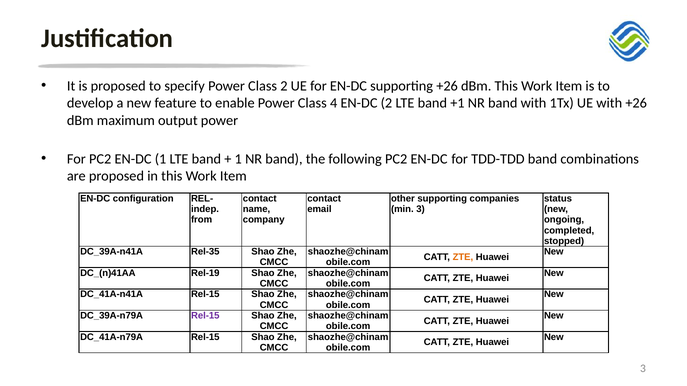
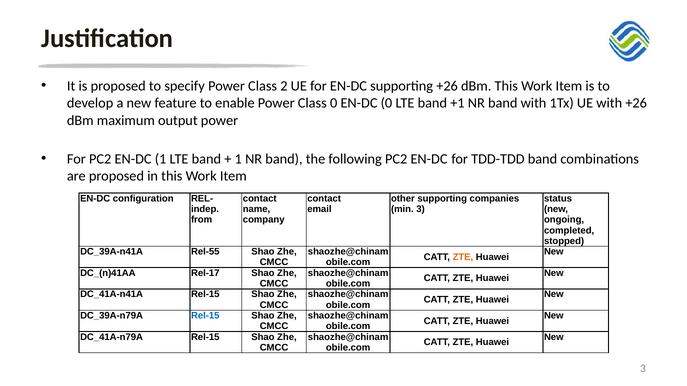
Class 4: 4 -> 0
EN-DC 2: 2 -> 0
Rel-35: Rel-35 -> Rel-55
Rel-19: Rel-19 -> Rel-17
Rel-15 at (205, 316) colour: purple -> blue
